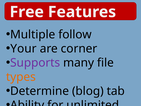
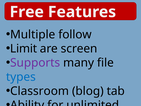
Your: Your -> Limit
corner: corner -> screen
types colour: orange -> blue
Determine: Determine -> Classroom
